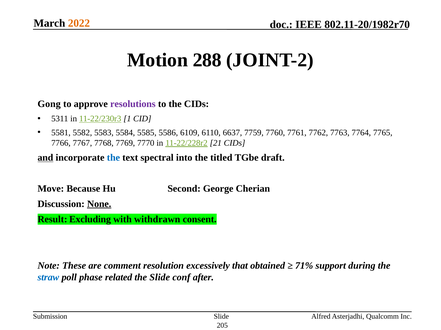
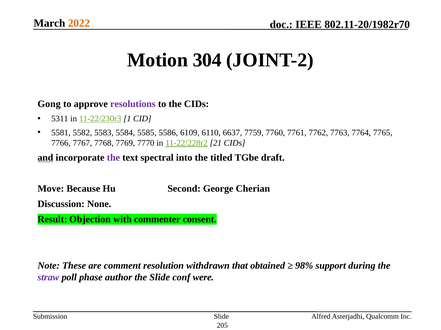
288: 288 -> 304
the at (113, 158) colour: blue -> purple
None underline: present -> none
Excluding: Excluding -> Objection
withdrawn: withdrawn -> commenter
excessively: excessively -> withdrawn
71%: 71% -> 98%
straw colour: blue -> purple
related: related -> author
after: after -> were
